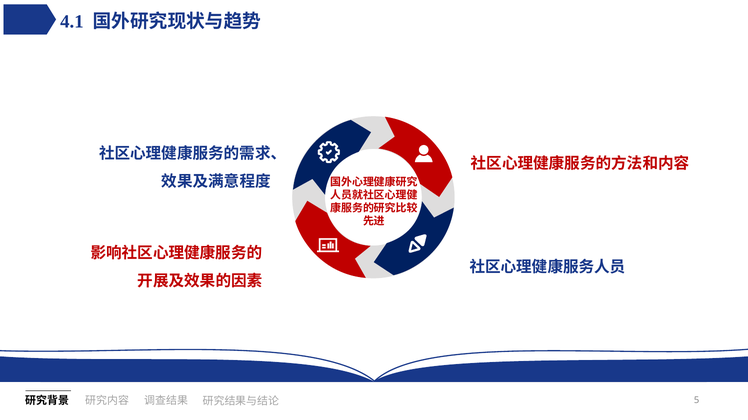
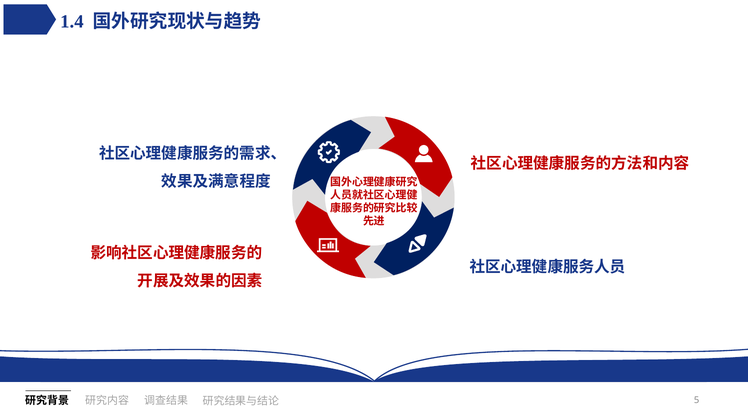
4.1: 4.1 -> 1.4
